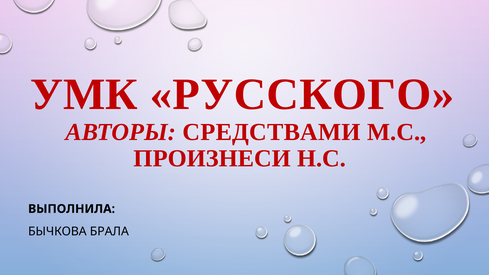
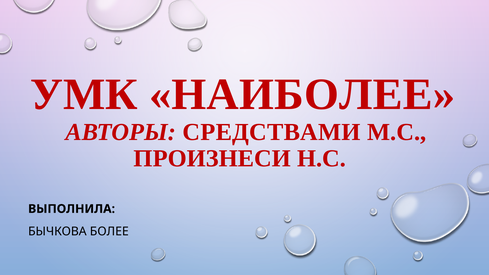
РУССКОГО: РУССКОГО -> НАИБОЛЕЕ
БРАЛА: БРАЛА -> БОЛЕЕ
